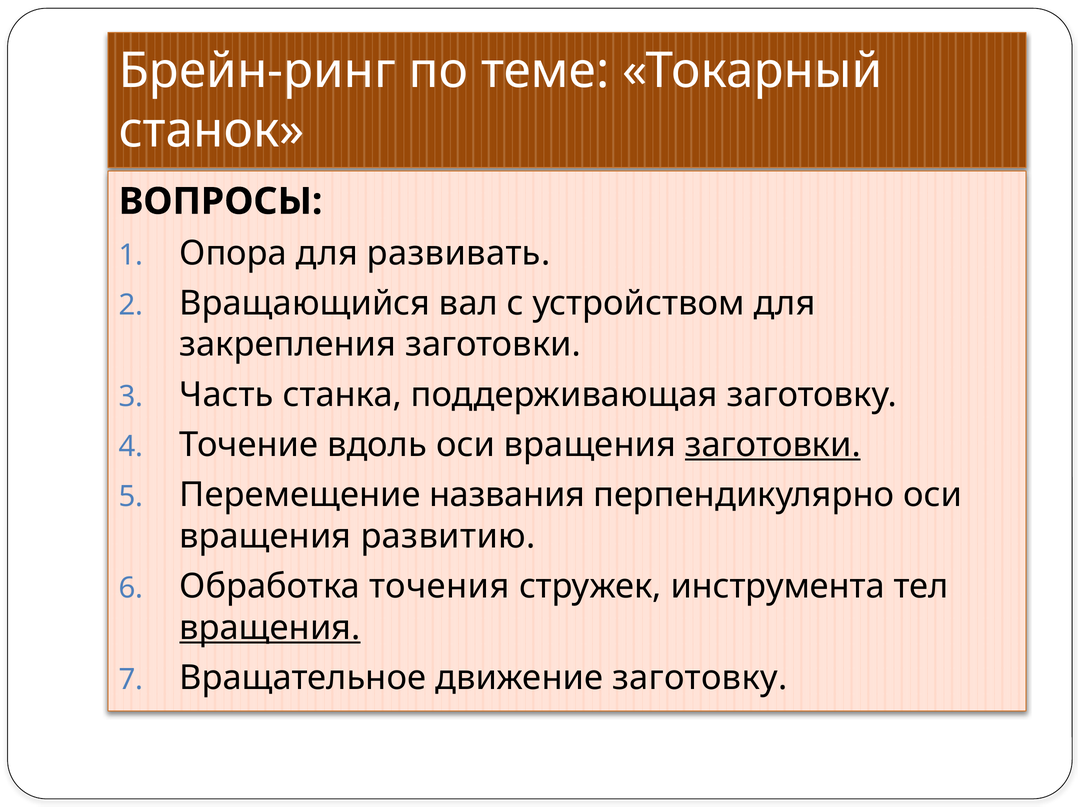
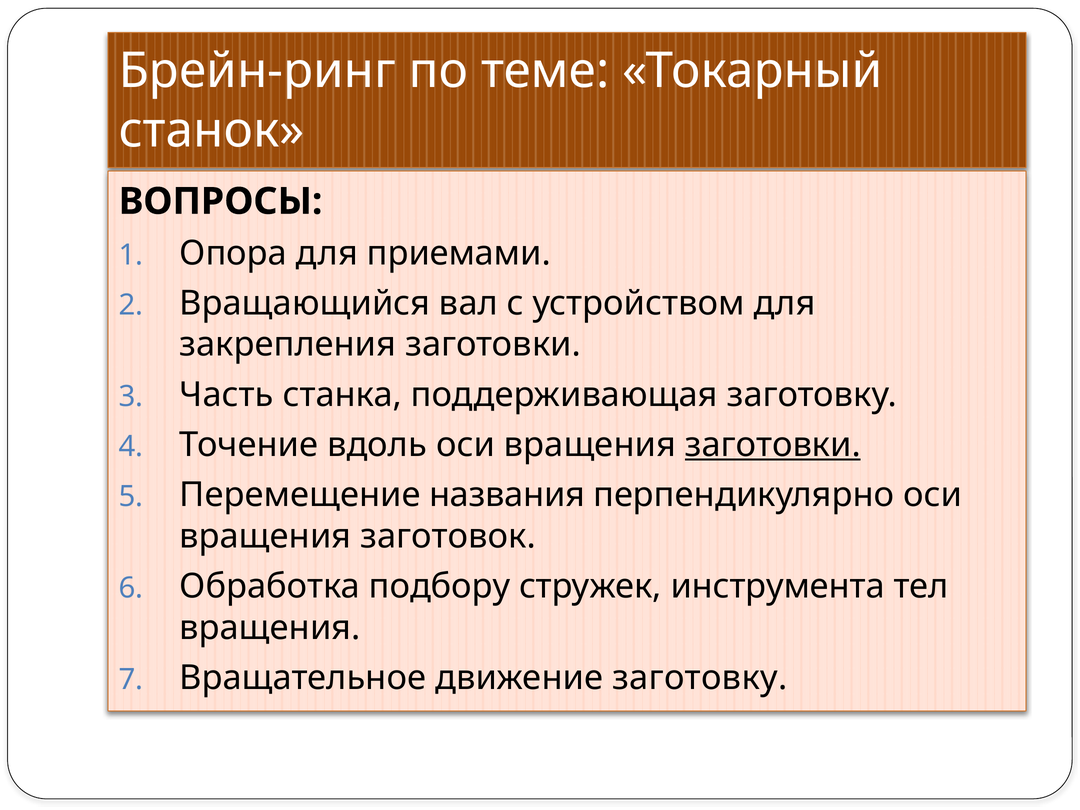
развивать: развивать -> приемами
развитию: развитию -> заготовок
точения: точения -> подбору
вращения at (270, 628) underline: present -> none
